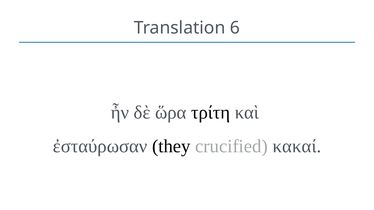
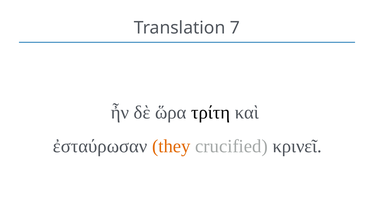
6: 6 -> 7
they colour: black -> orange
κακαί: κακαί -> κρινεῖ
